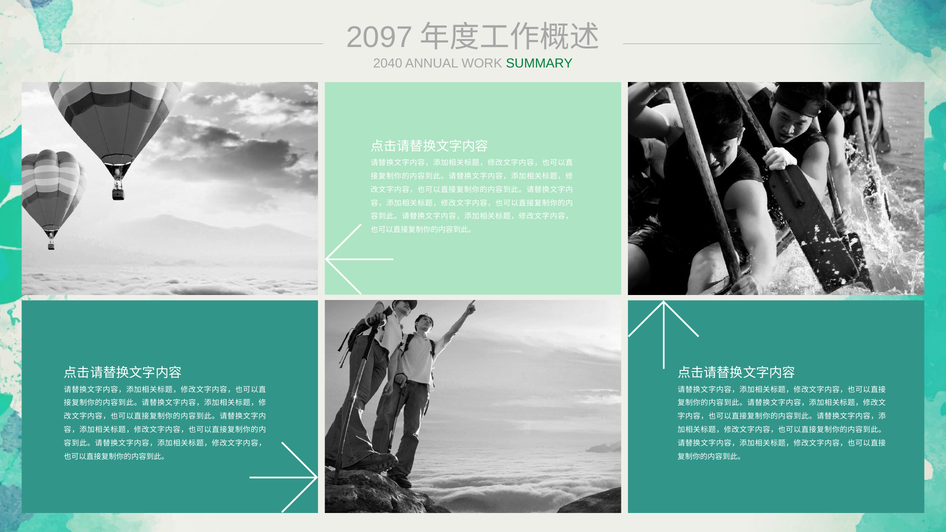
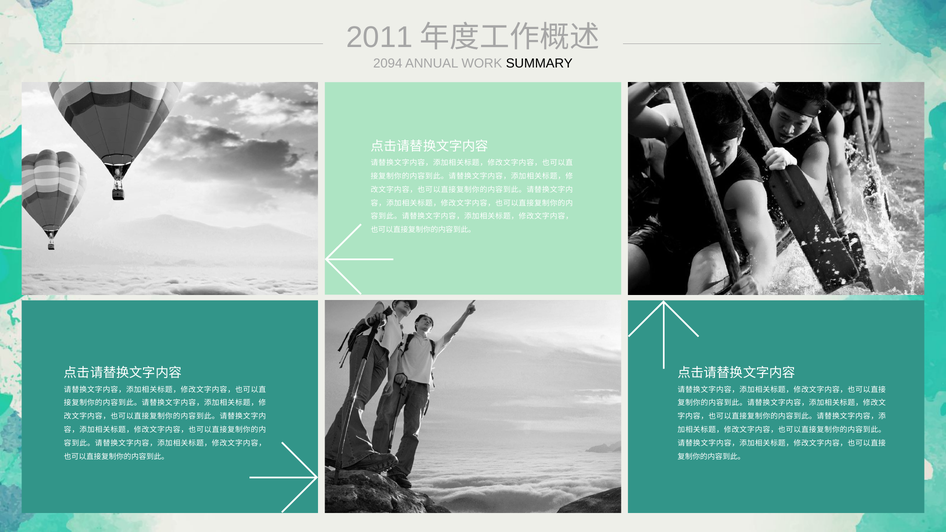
2097: 2097 -> 2011
2040: 2040 -> 2094
SUMMARY colour: green -> black
